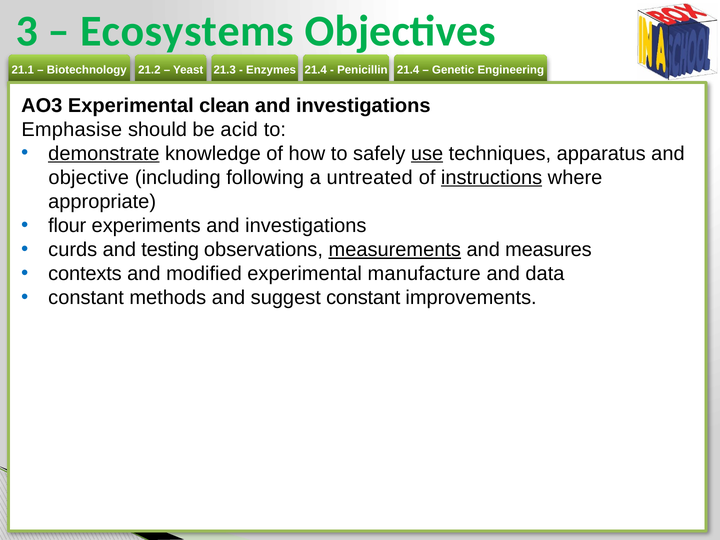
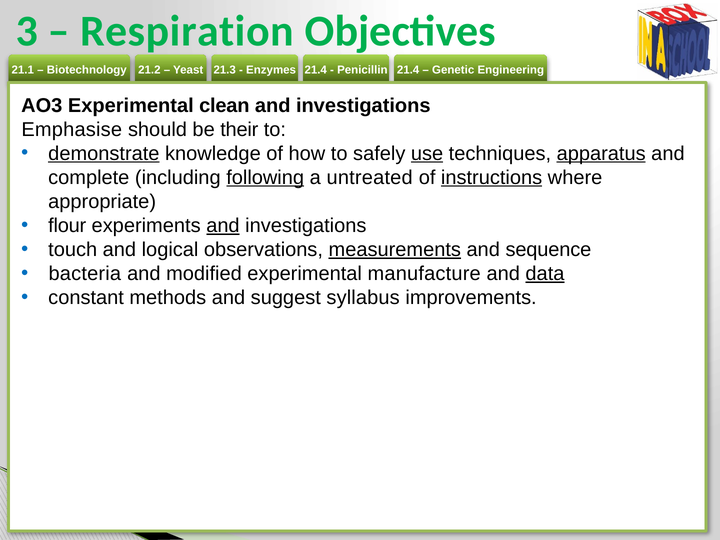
Ecosystems: Ecosystems -> Respiration
acid: acid -> their
apparatus underline: none -> present
objective: objective -> complete
following underline: none -> present
and at (223, 226) underline: none -> present
curds: curds -> touch
testing: testing -> logical
measures: measures -> sequence
contexts: contexts -> bacteria
data underline: none -> present
suggest constant: constant -> syllabus
